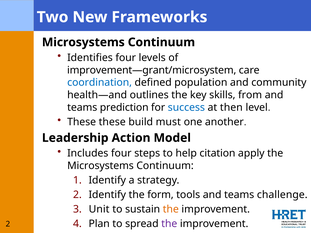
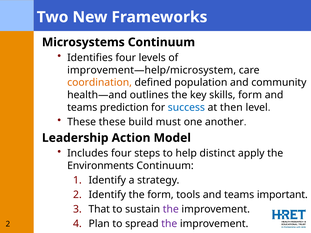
improvement—grant/microsystem: improvement—grant/microsystem -> improvement—help/microsystem
coordination colour: blue -> orange
skills from: from -> form
citation: citation -> distinct
Microsystems at (100, 166): Microsystems -> Environments
challenge: challenge -> important
Unit: Unit -> That
the at (171, 209) colour: orange -> purple
